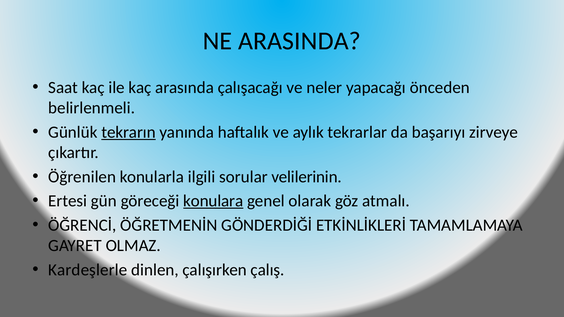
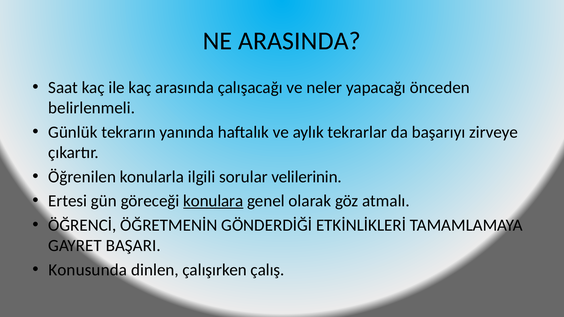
tekrarın underline: present -> none
OLMAZ: OLMAZ -> BAŞARI
Kardeşlerle: Kardeşlerle -> Konusunda
